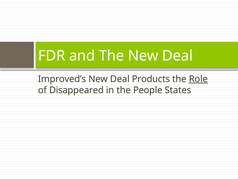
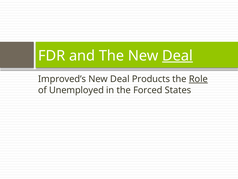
Deal at (177, 56) underline: none -> present
Disappeared: Disappeared -> Unemployed
People: People -> Forced
